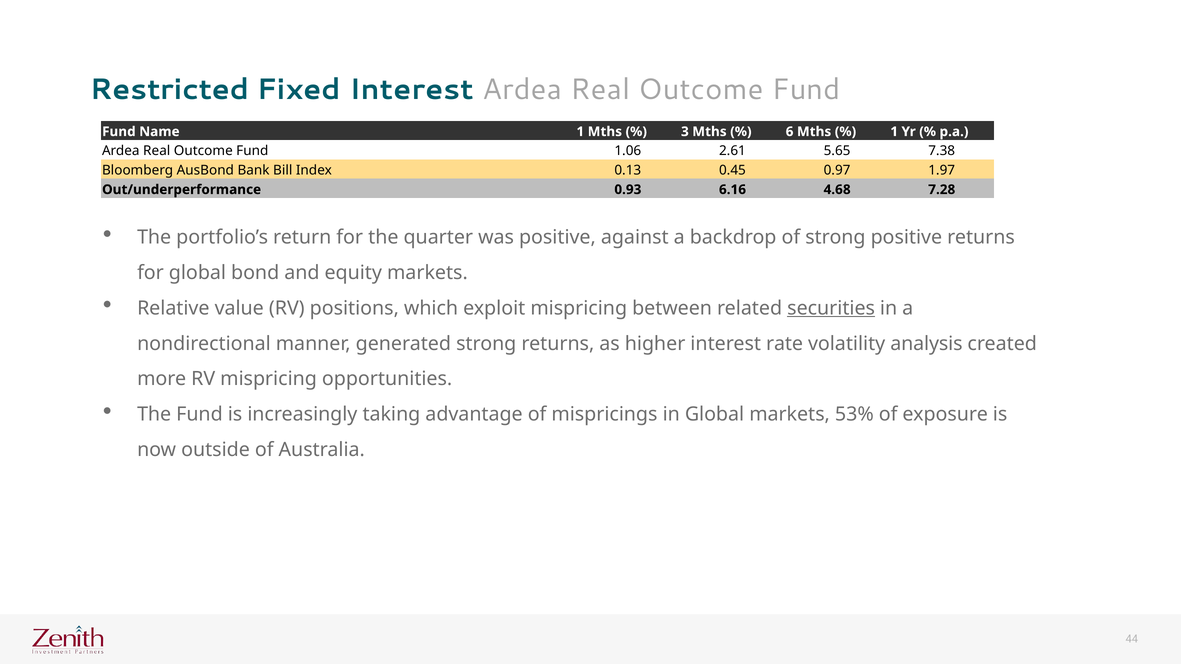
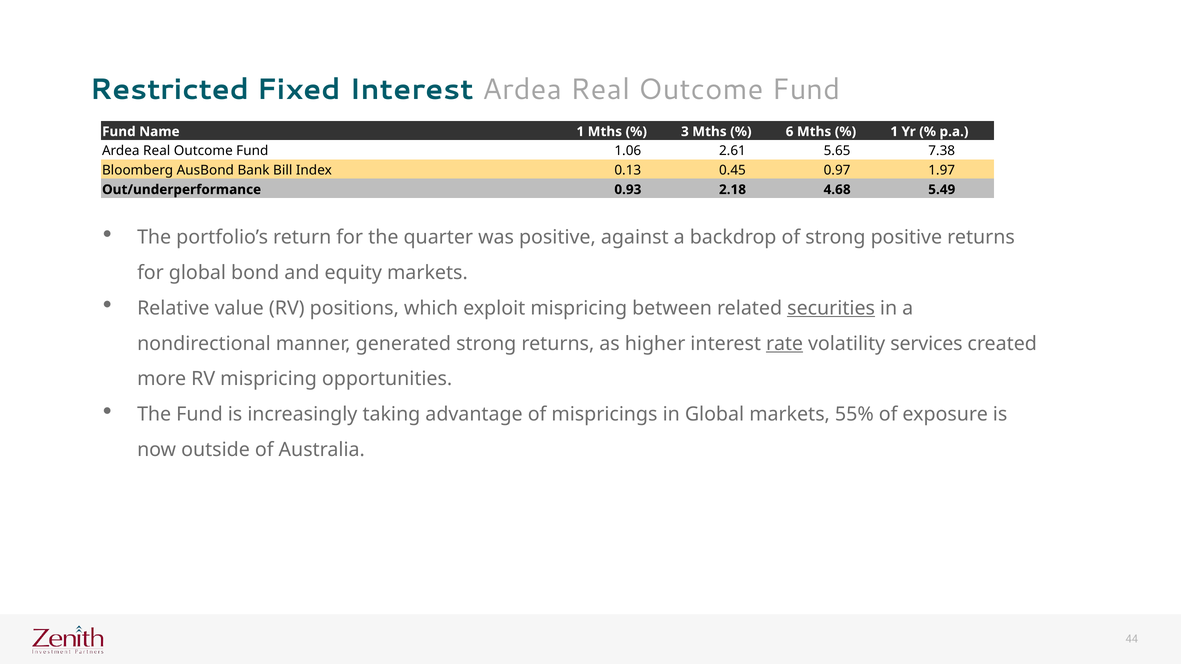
6.16: 6.16 -> 2.18
7.28: 7.28 -> 5.49
rate underline: none -> present
analysis: analysis -> services
53%: 53% -> 55%
